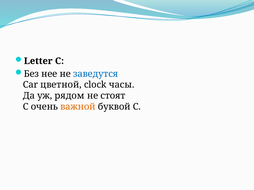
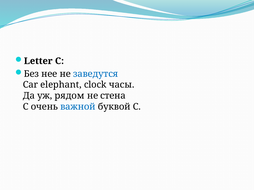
цветной: цветной -> elephant
стоят: стоят -> стена
важной colour: orange -> blue
